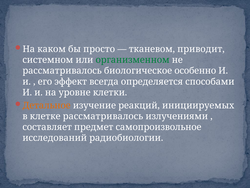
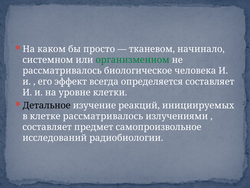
приводит: приводит -> начинало
особенно: особенно -> человека
определяется способами: способами -> составляет
Детальное colour: orange -> black
